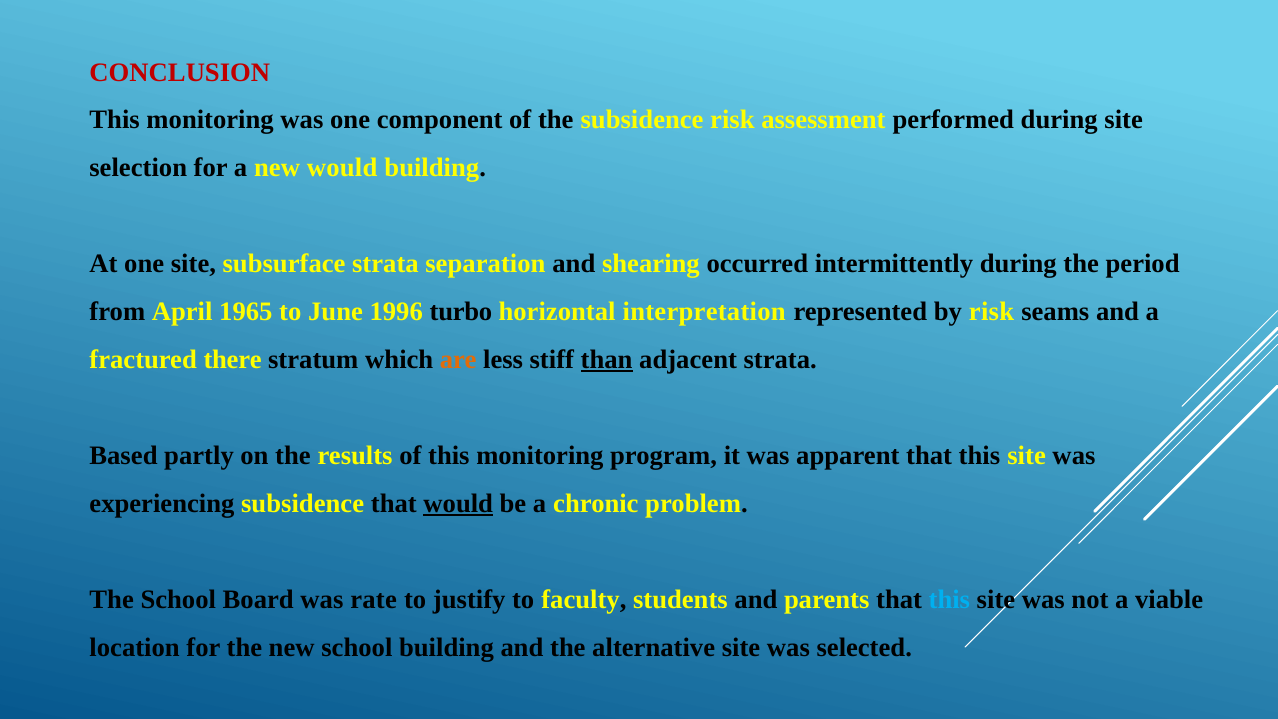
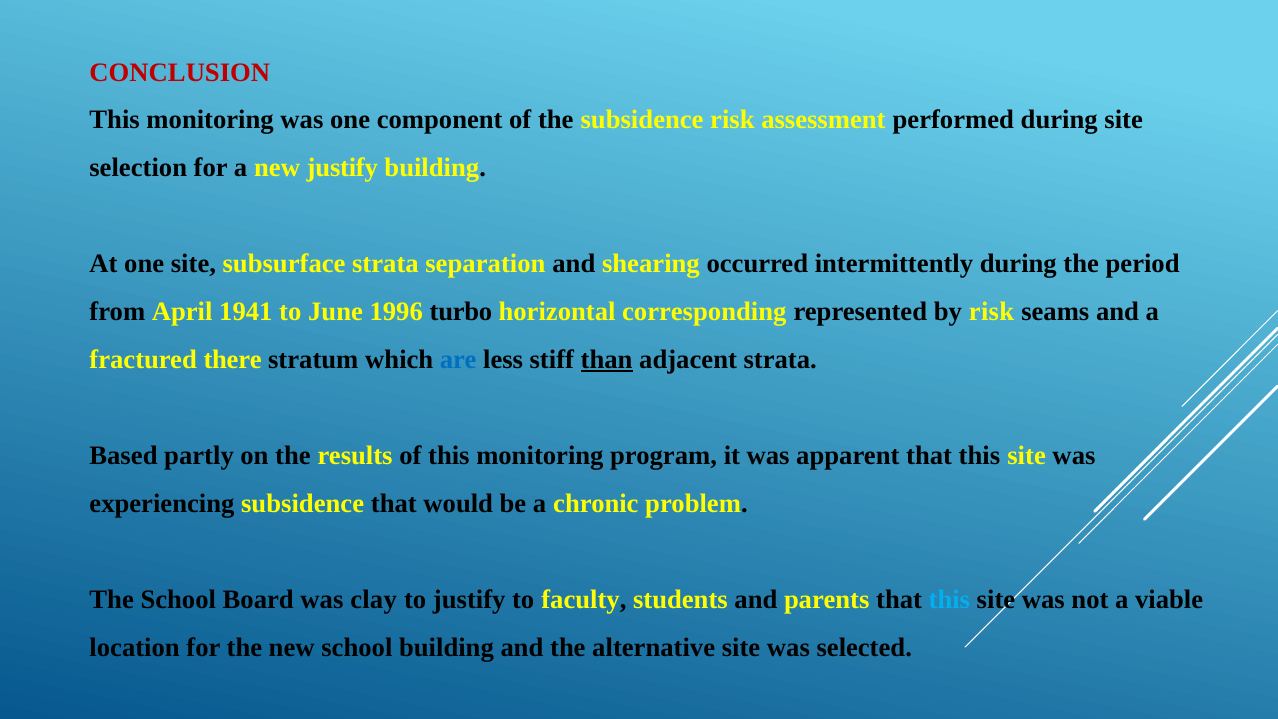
new would: would -> justify
1965: 1965 -> 1941
interpretation: interpretation -> corresponding
are colour: orange -> blue
would at (458, 504) underline: present -> none
rate: rate -> clay
